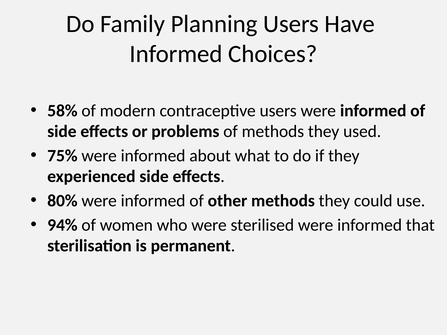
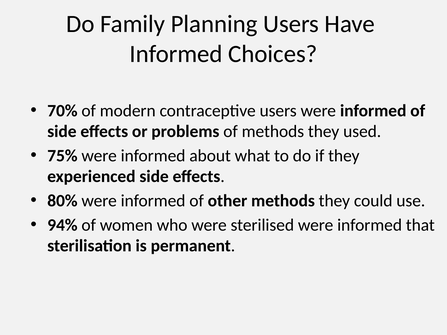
58%: 58% -> 70%
